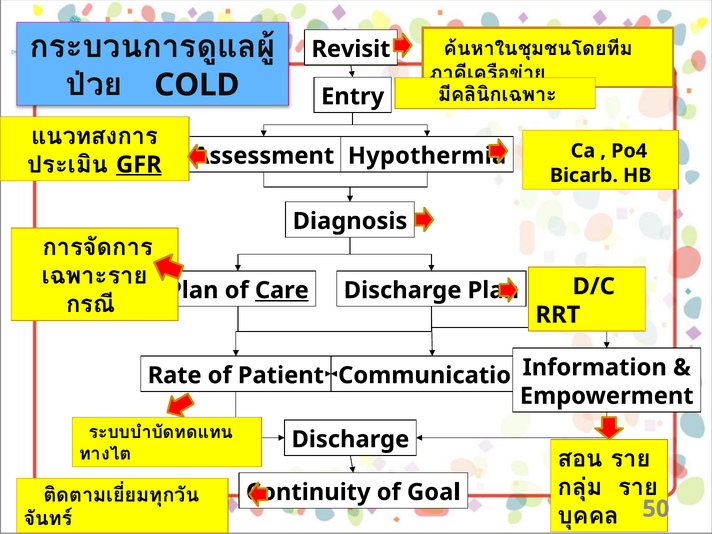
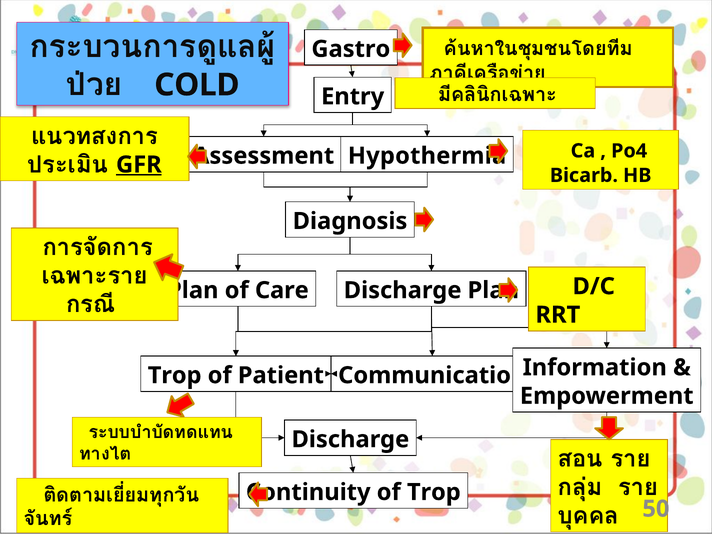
Revisit: Revisit -> Gastro
Care underline: present -> none
Rate at (175, 375): Rate -> Trop
of Goal: Goal -> Trop
